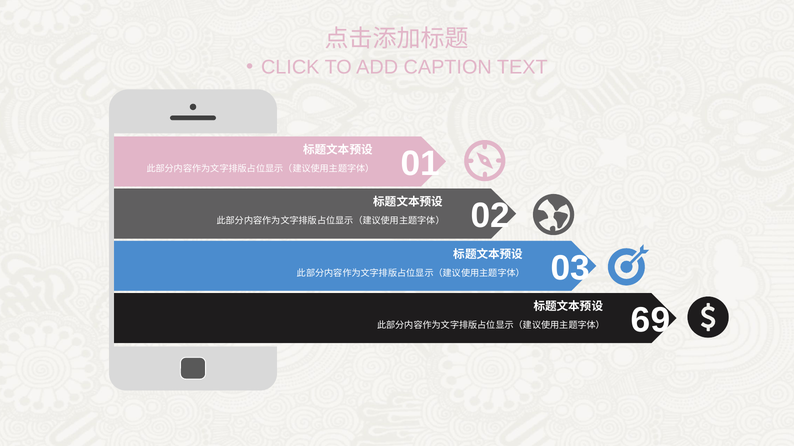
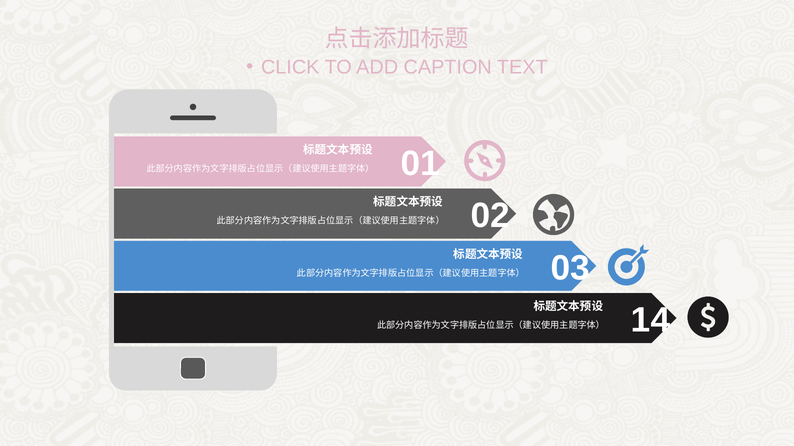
69: 69 -> 14
